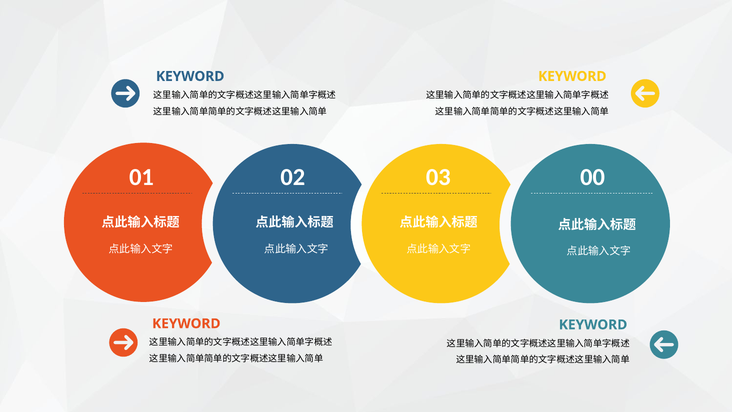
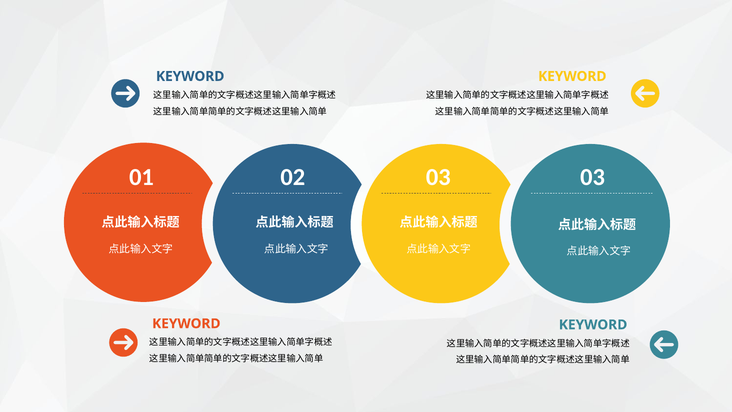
03 00: 00 -> 03
